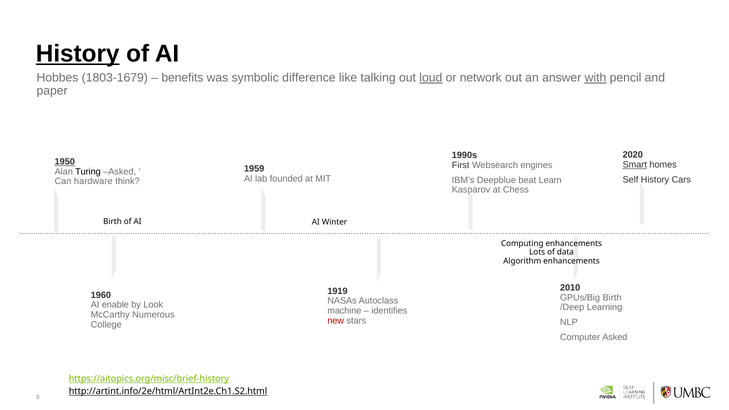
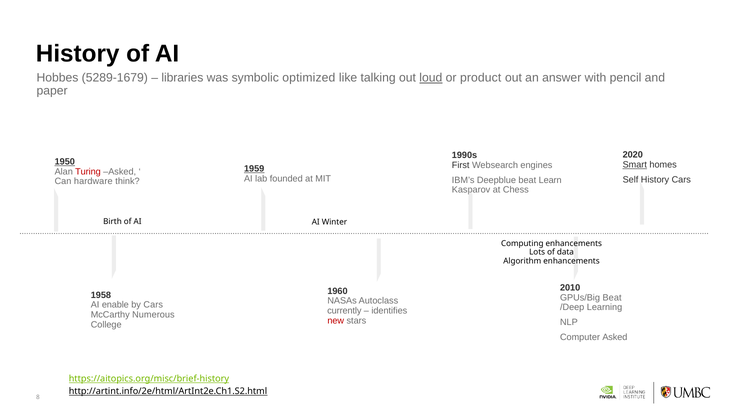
History at (78, 54) underline: present -> none
1803-1679: 1803-1679 -> 5289-1679
benefits: benefits -> libraries
difference: difference -> optimized
network: network -> product
with underline: present -> none
1959 underline: none -> present
Turing colour: black -> red
1919: 1919 -> 1960
1960: 1960 -> 1958
GPUs/Big Birth: Birth -> Beat
by Look: Look -> Cars
machine: machine -> currently
